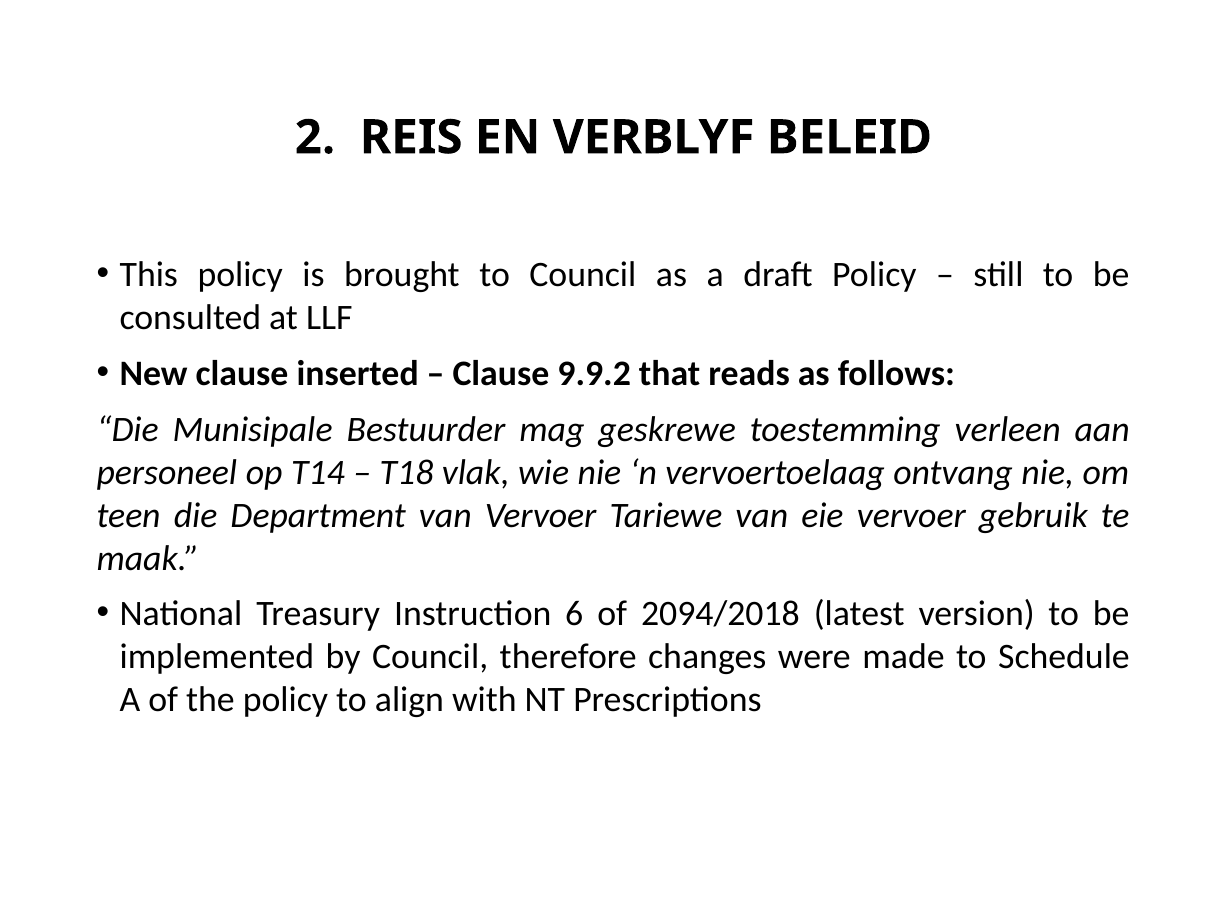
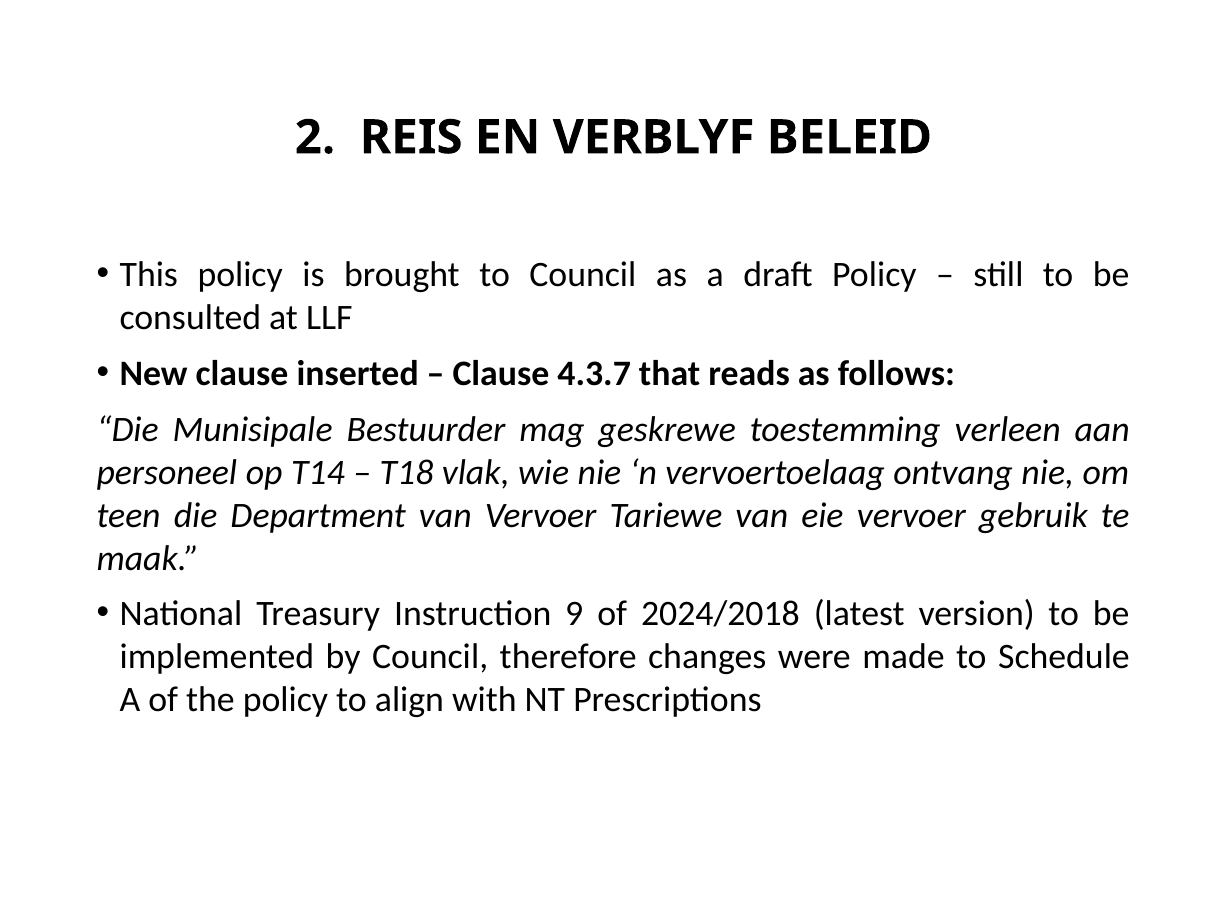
9.9.2: 9.9.2 -> 4.3.7
6: 6 -> 9
2094/2018: 2094/2018 -> 2024/2018
